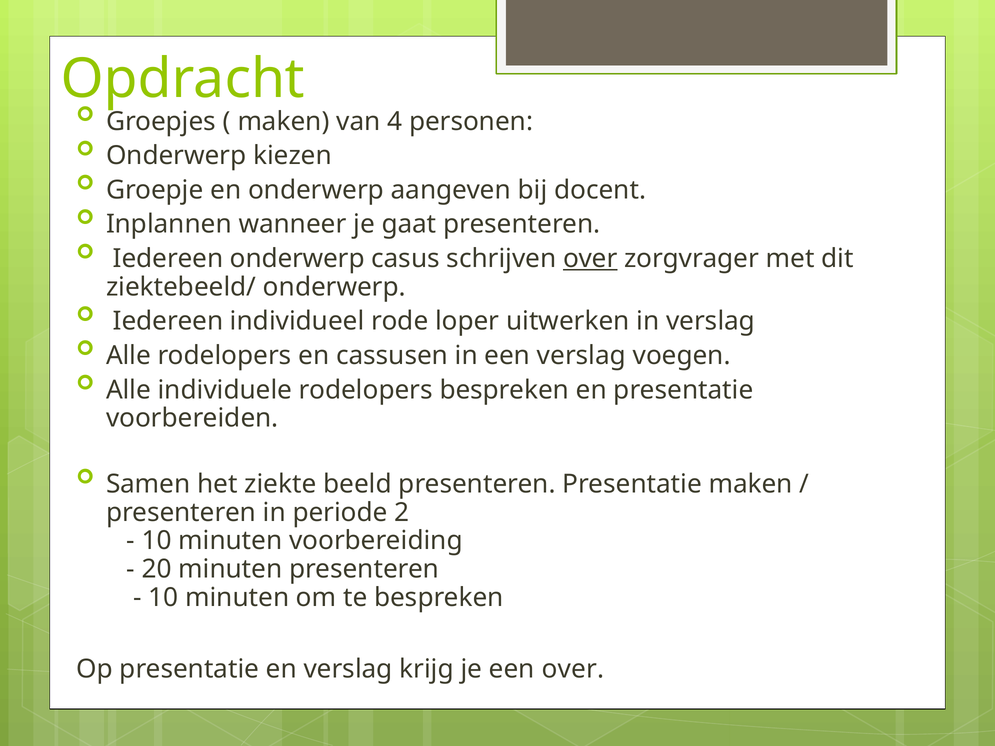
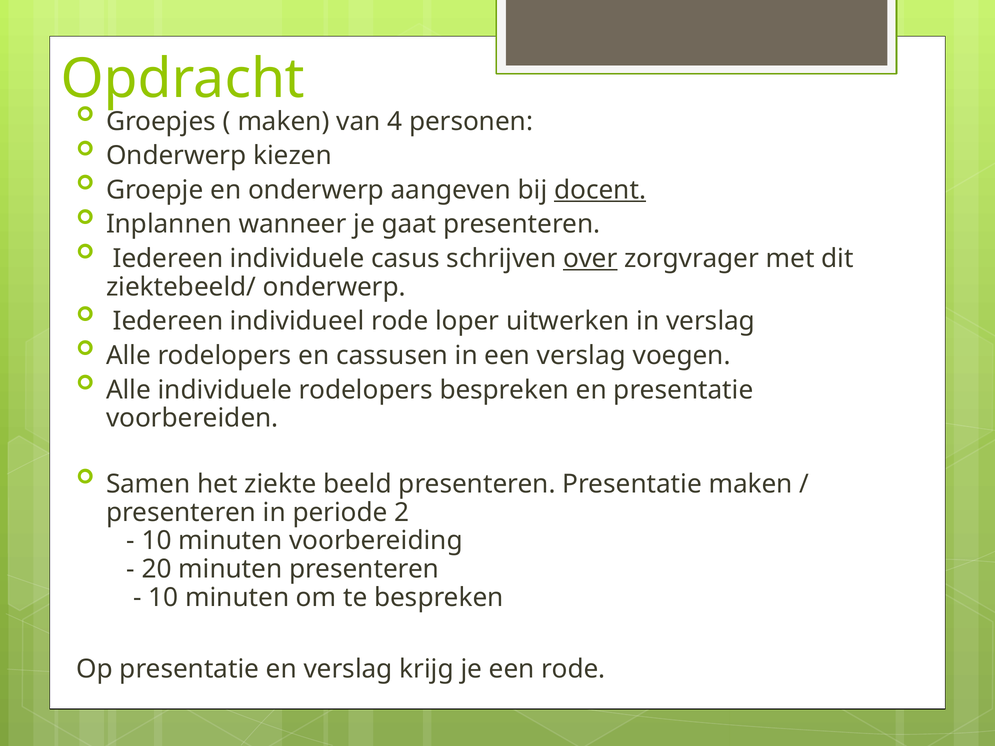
docent underline: none -> present
Iedereen onderwerp: onderwerp -> individuele
een over: over -> rode
